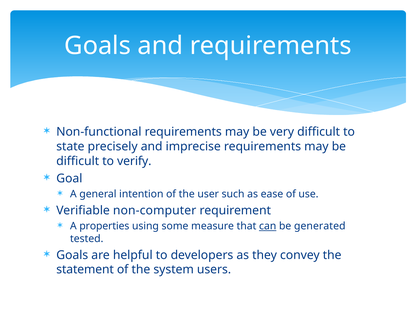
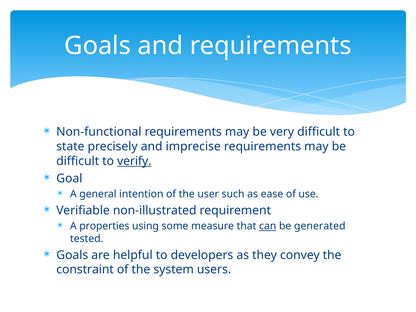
verify underline: none -> present
non-computer: non-computer -> non-illustrated
statement: statement -> constraint
